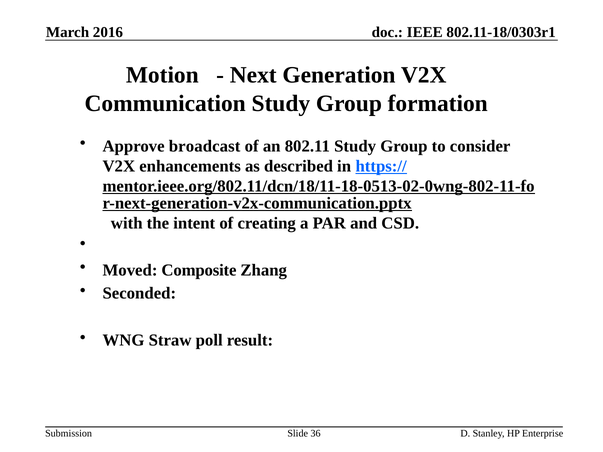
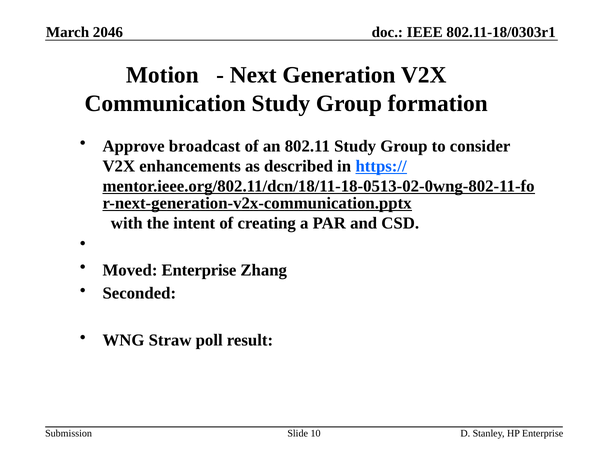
2016: 2016 -> 2046
Moved Composite: Composite -> Enterprise
36: 36 -> 10
